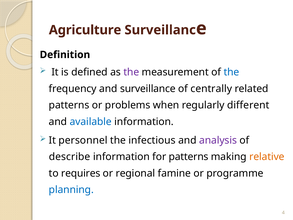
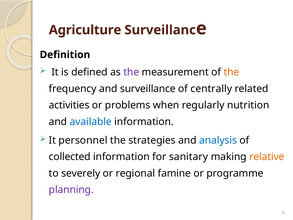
the at (231, 72) colour: blue -> orange
patterns at (69, 105): patterns -> activities
different: different -> nutrition
infectious: infectious -> strategies
analysis colour: purple -> blue
describe: describe -> collected
for patterns: patterns -> sanitary
requires: requires -> severely
planning colour: blue -> purple
